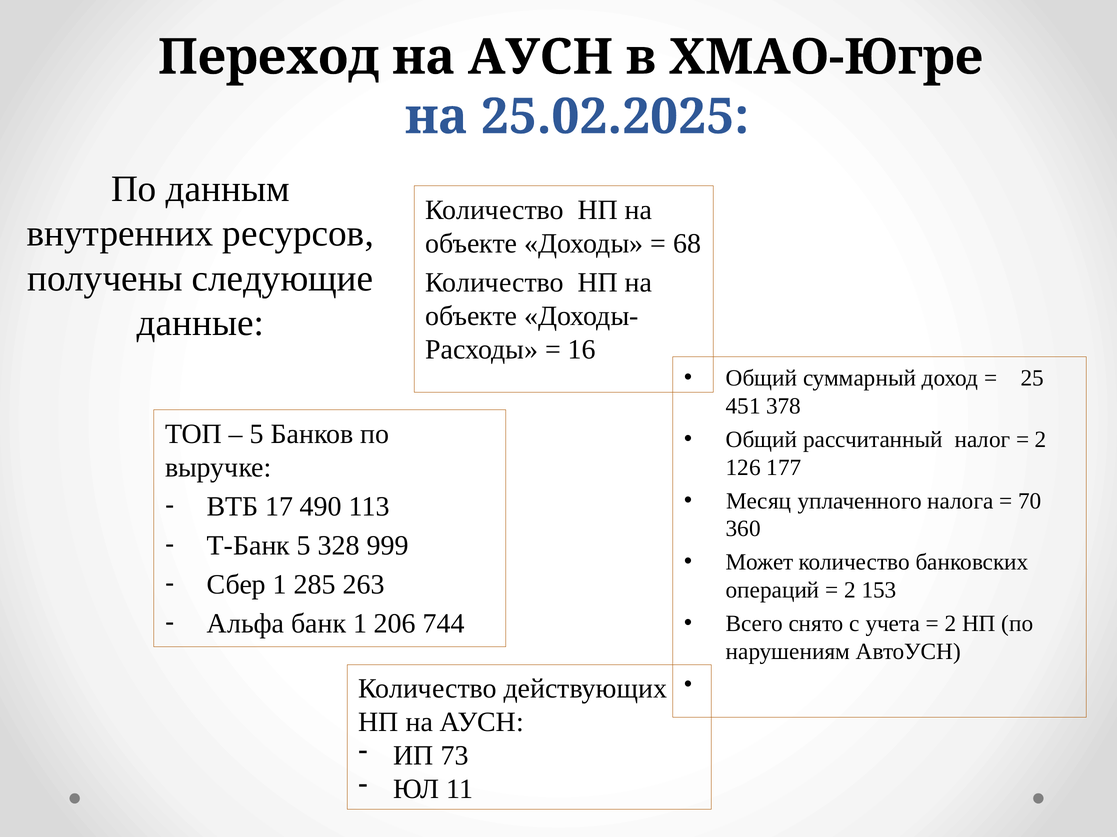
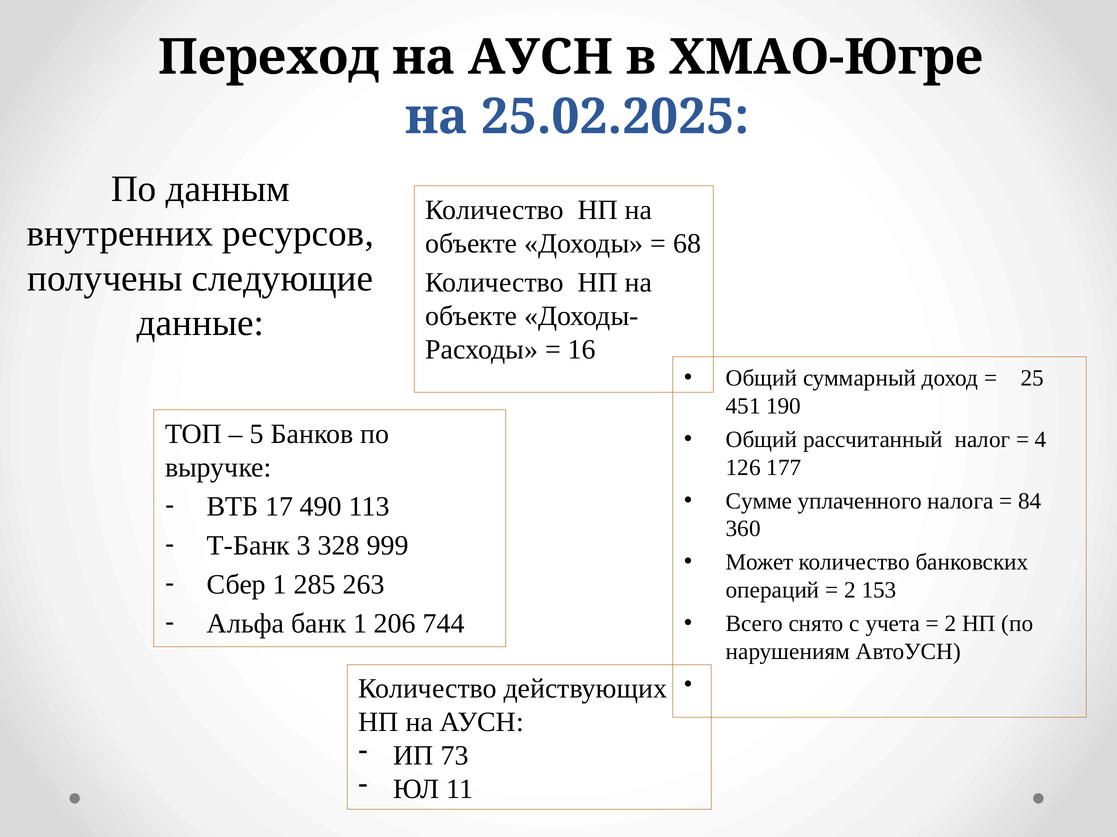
378: 378 -> 190
2 at (1041, 440): 2 -> 4
Месяц: Месяц -> Сумме
70: 70 -> 84
Т-Банк 5: 5 -> 3
